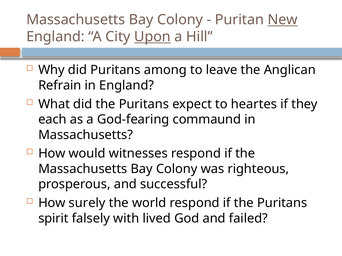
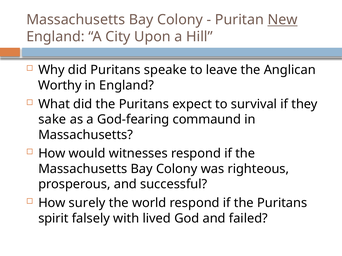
Upon underline: present -> none
among: among -> speake
Refrain: Refrain -> Worthy
heartes: heartes -> survival
each: each -> sake
